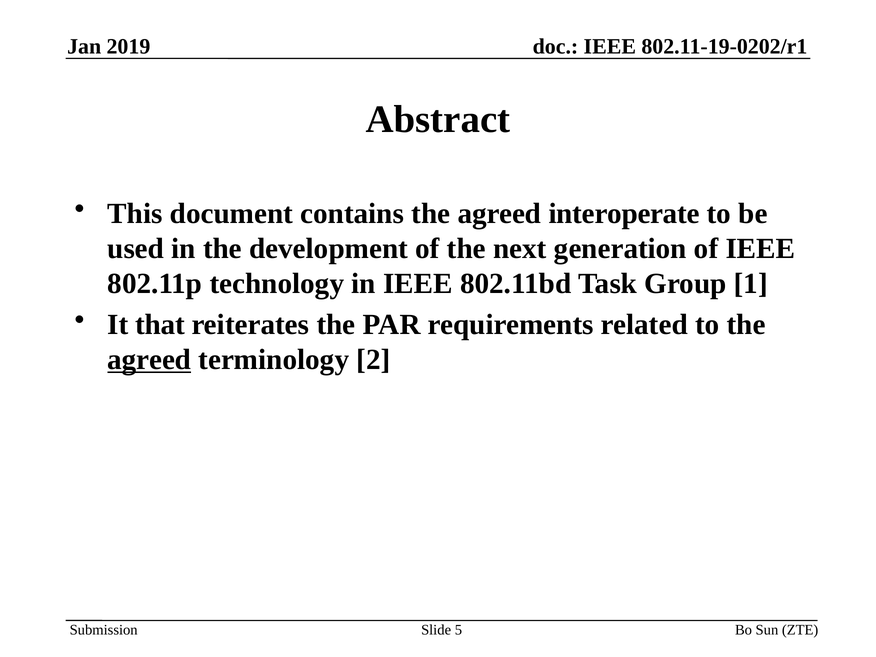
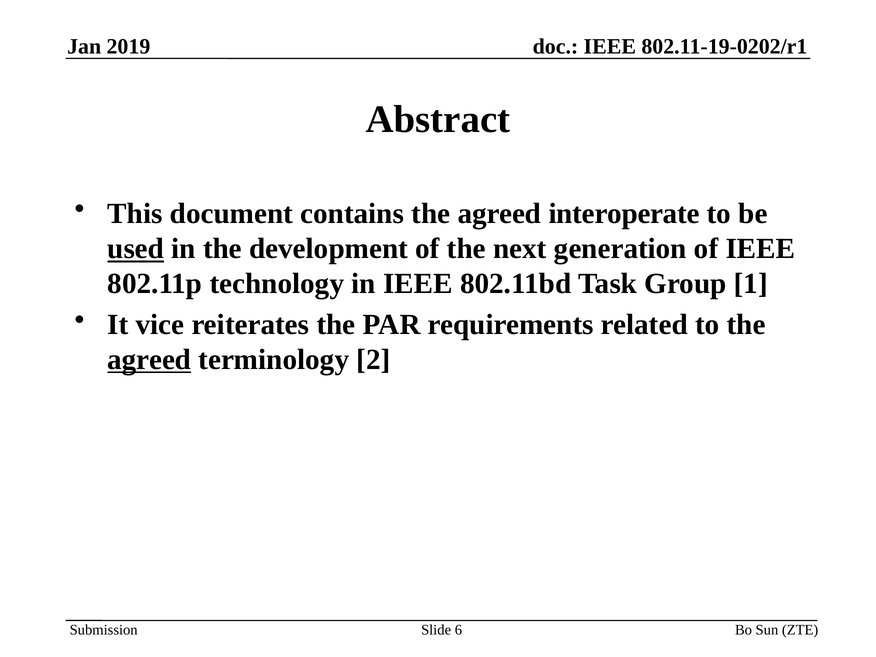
used underline: none -> present
that: that -> vice
5: 5 -> 6
